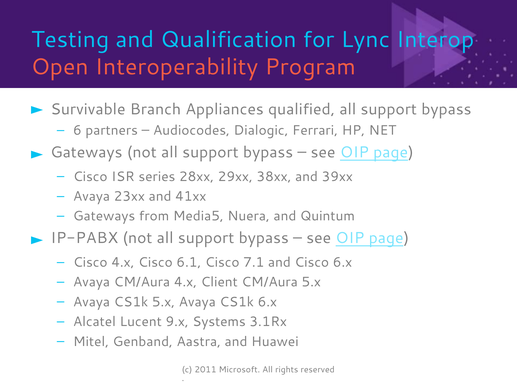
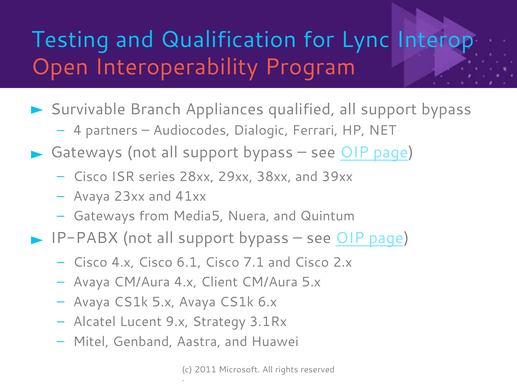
6: 6 -> 4
Cisco 6.x: 6.x -> 2.x
Systems: Systems -> Strategy
